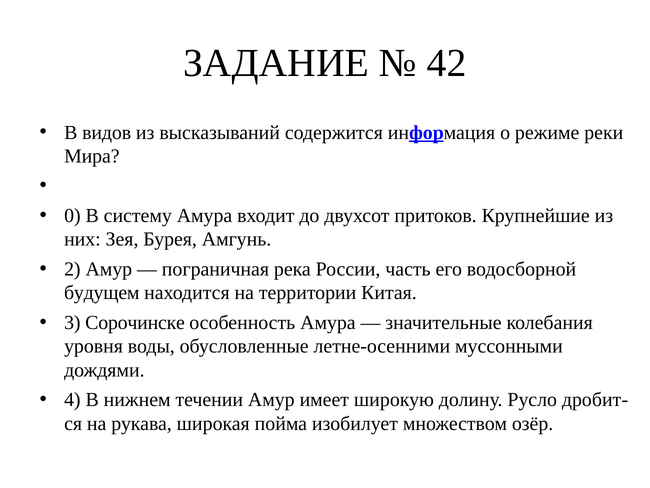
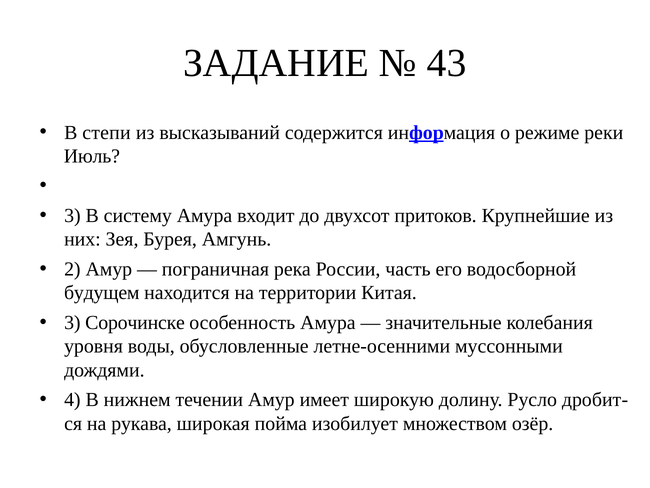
42: 42 -> 43
видов: видов -> степи
Мира: Мира -> Июль
0 at (72, 215): 0 -> 3
